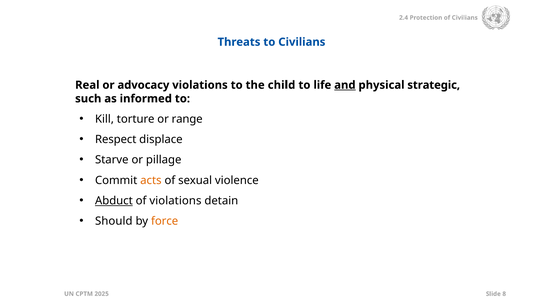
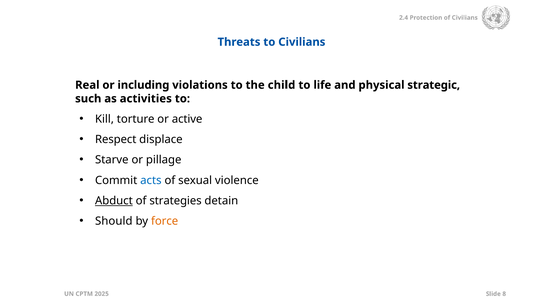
advocacy: advocacy -> including
and underline: present -> none
informed: informed -> activities
range: range -> active
acts colour: orange -> blue
of violations: violations -> strategies
